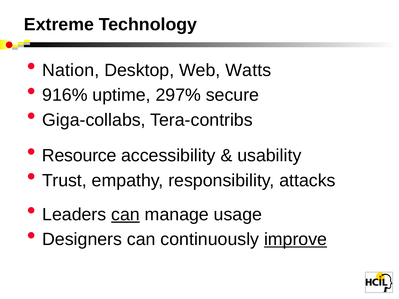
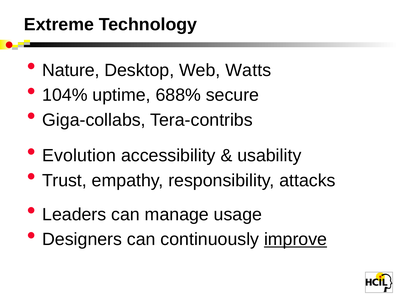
Nation: Nation -> Nature
916%: 916% -> 104%
297%: 297% -> 688%
Resource: Resource -> Evolution
can at (126, 215) underline: present -> none
